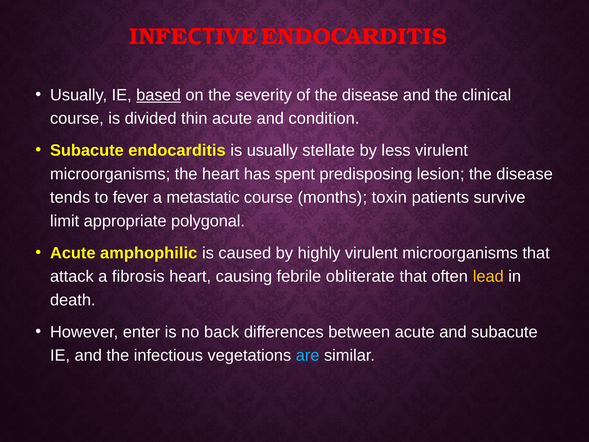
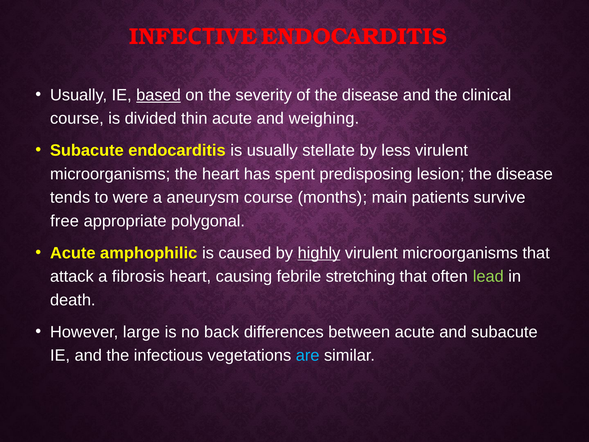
condition: condition -> weighing
fever: fever -> were
metastatic: metastatic -> aneurysm
toxin: toxin -> main
limit: limit -> free
highly underline: none -> present
obliterate: obliterate -> stretching
lead colour: yellow -> light green
enter: enter -> large
